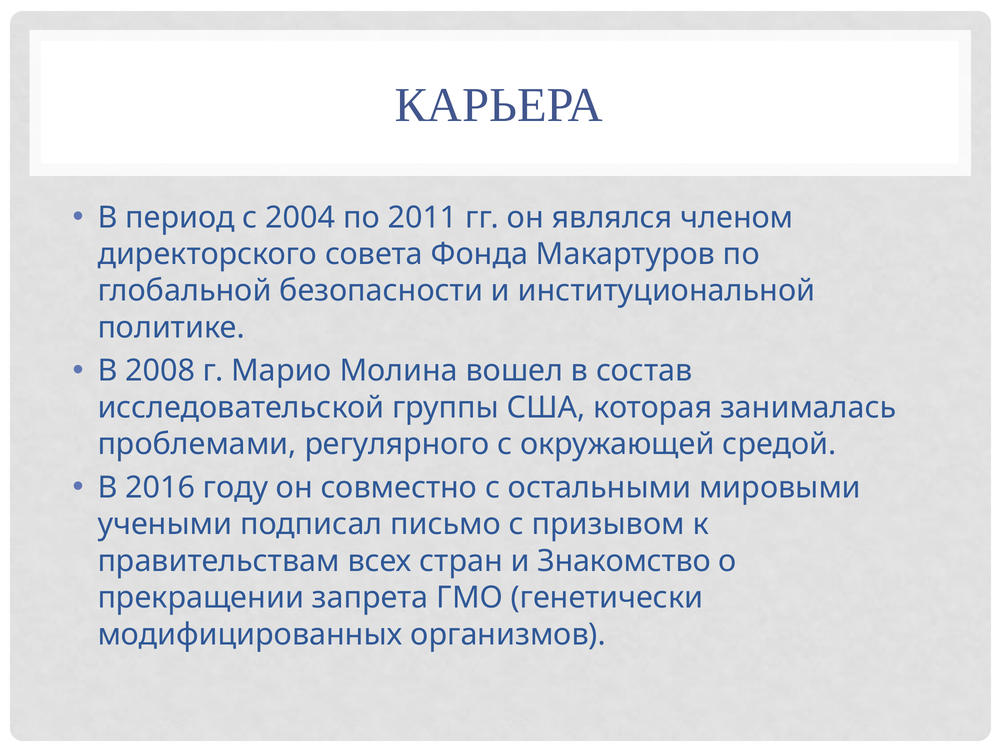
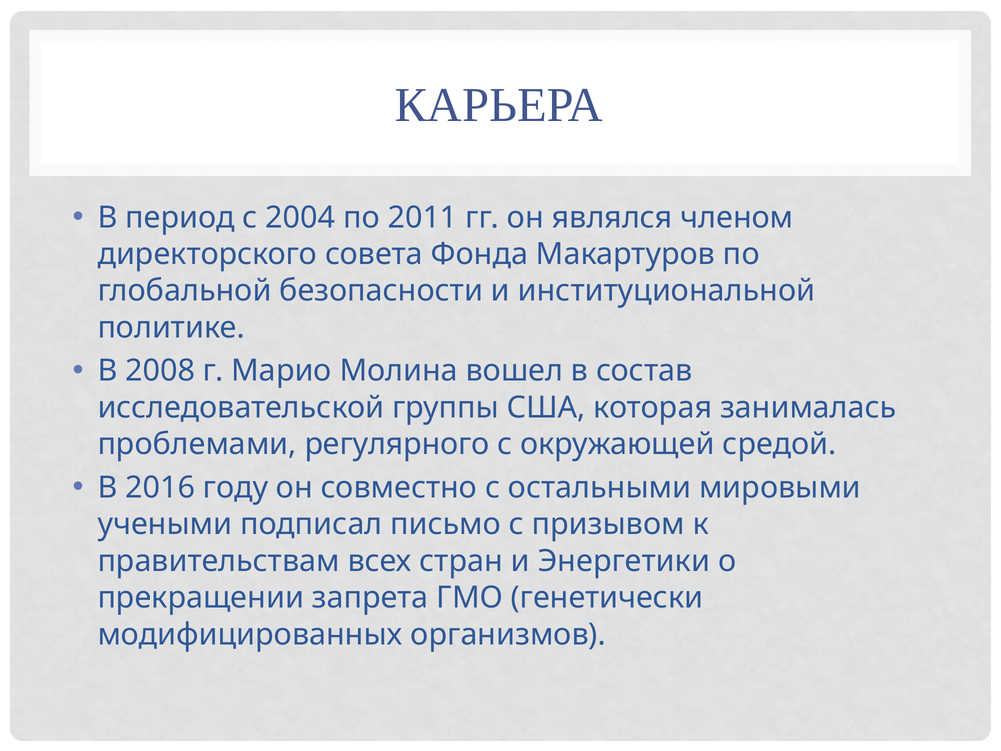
Знакомство: Знакомство -> Энергетики
